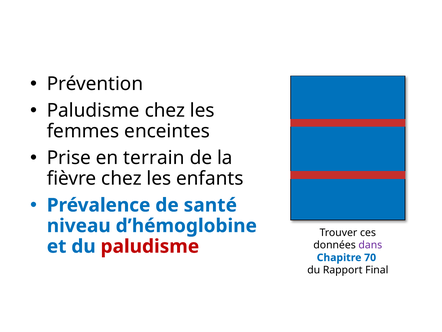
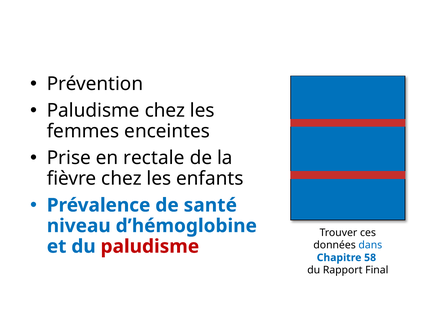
terrain: terrain -> rectale
dans colour: purple -> blue
70: 70 -> 58
